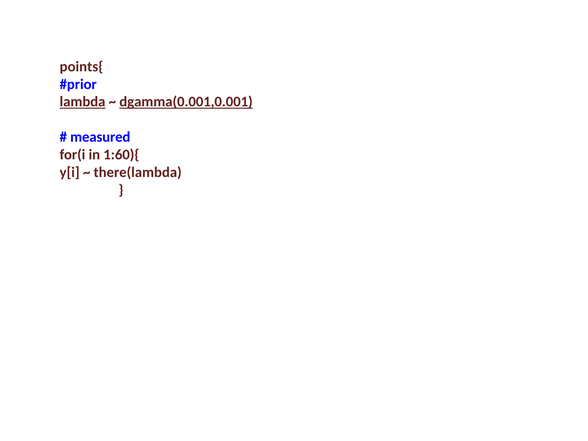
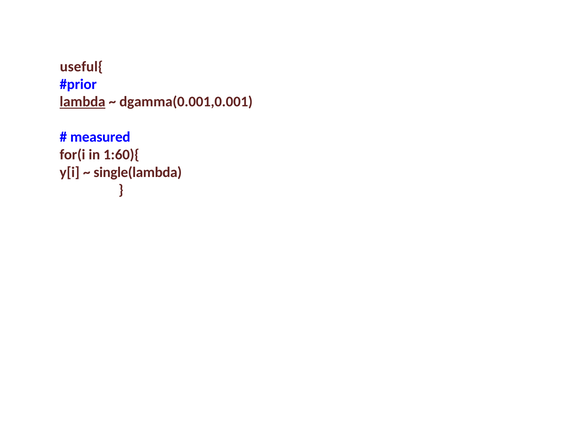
points{: points{ -> useful{
dgamma(0.001,0.001 underline: present -> none
there(lambda: there(lambda -> single(lambda
